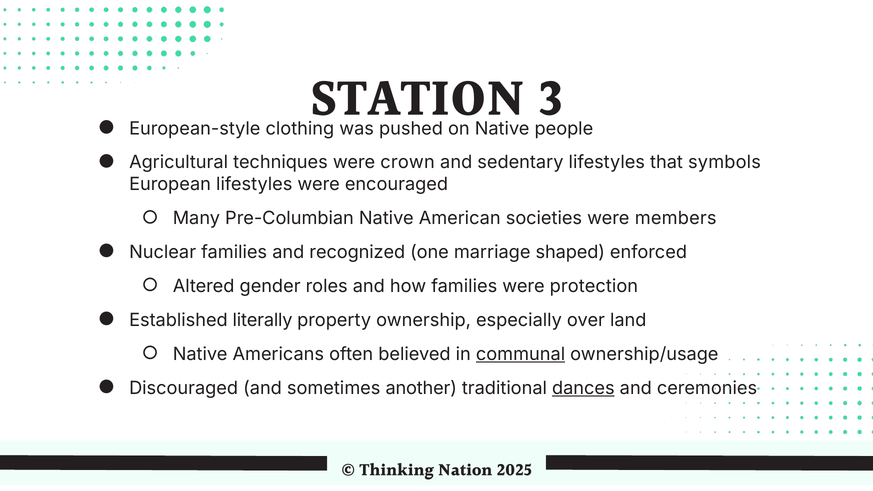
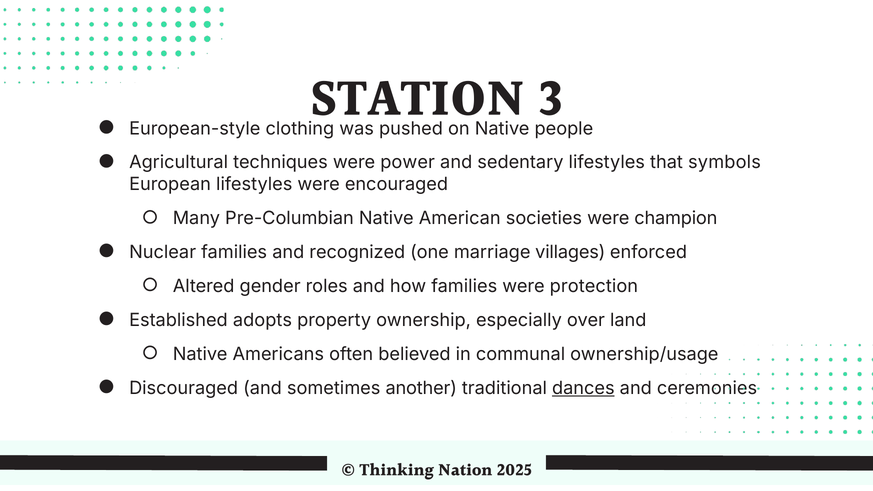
crown: crown -> power
members: members -> champion
shaped: shaped -> villages
literally: literally -> adopts
communal underline: present -> none
